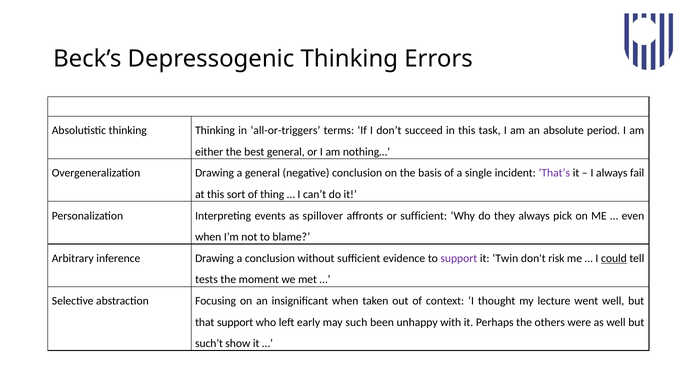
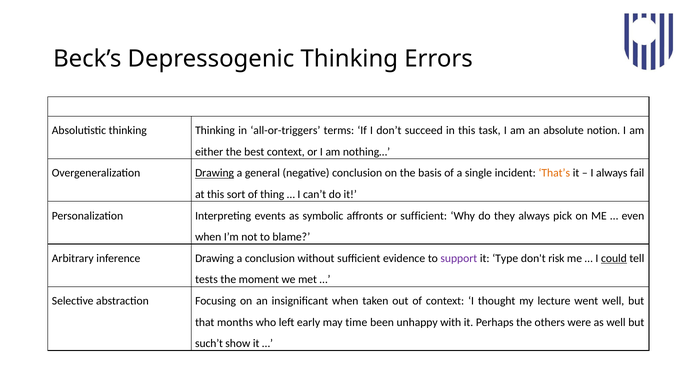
period: period -> notion
best general: general -> context
Drawing at (215, 173) underline: none -> present
That’s colour: purple -> orange
spillover: spillover -> symbolic
Twin: Twin -> Type
that support: support -> months
such: such -> time
